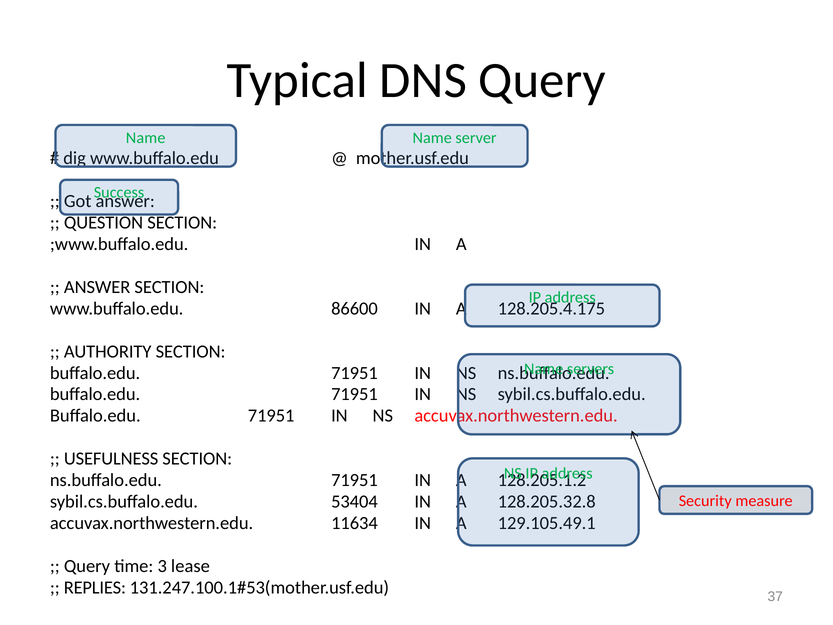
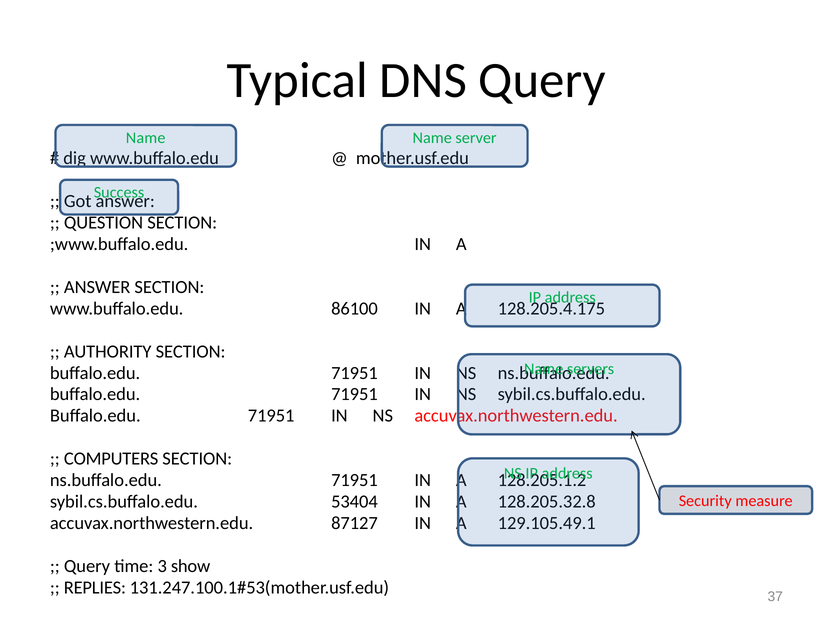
86600: 86600 -> 86100
USEFULNESS: USEFULNESS -> COMPUTERS
11634: 11634 -> 87127
lease: lease -> show
